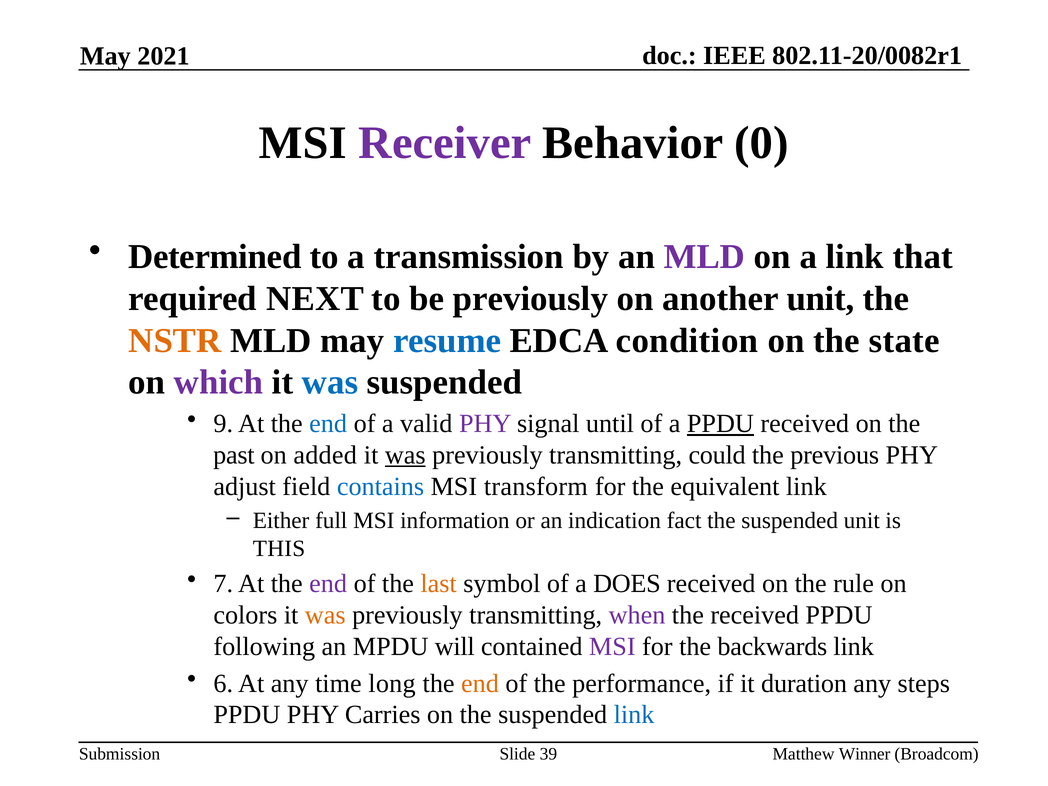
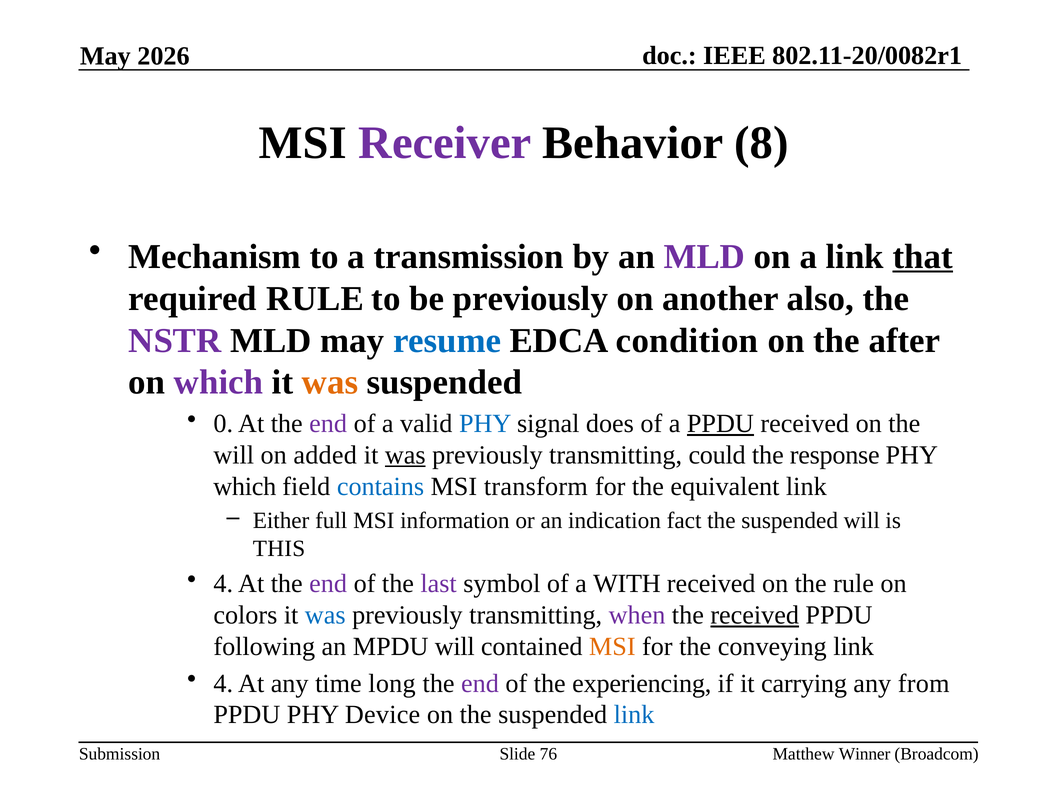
2021: 2021 -> 2026
0: 0 -> 8
Determined: Determined -> Mechanism
that underline: none -> present
required NEXT: NEXT -> RULE
another unit: unit -> also
NSTR colour: orange -> purple
state: state -> after
was at (330, 382) colour: blue -> orange
9: 9 -> 0
end at (328, 424) colour: blue -> purple
PHY at (485, 424) colour: purple -> blue
until: until -> does
past at (234, 455): past -> will
previous: previous -> response
adjust at (245, 487): adjust -> which
suspended unit: unit -> will
7 at (223, 584): 7 -> 4
last colour: orange -> purple
DOES: DOES -> WITH
was at (325, 615) colour: orange -> blue
received at (755, 615) underline: none -> present
MSI at (612, 647) colour: purple -> orange
backwards: backwards -> conveying
6 at (223, 683): 6 -> 4
end at (480, 683) colour: orange -> purple
performance: performance -> experiencing
duration: duration -> carrying
steps: steps -> from
Carries: Carries -> Device
39: 39 -> 76
